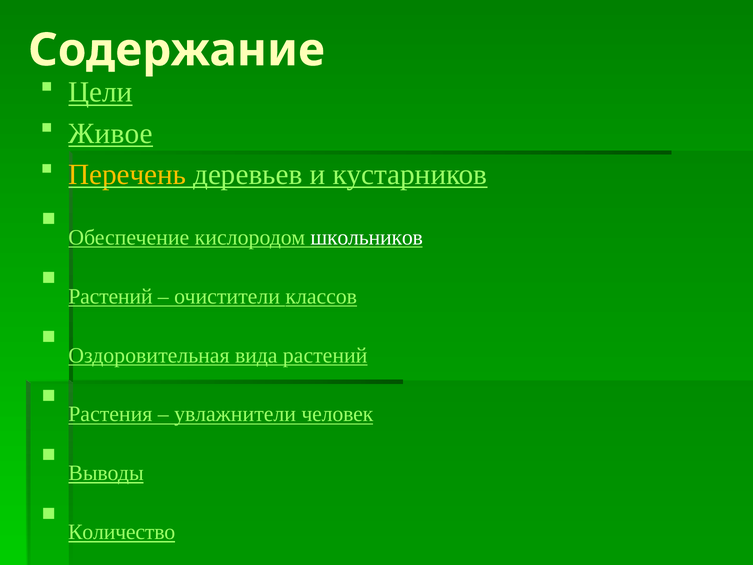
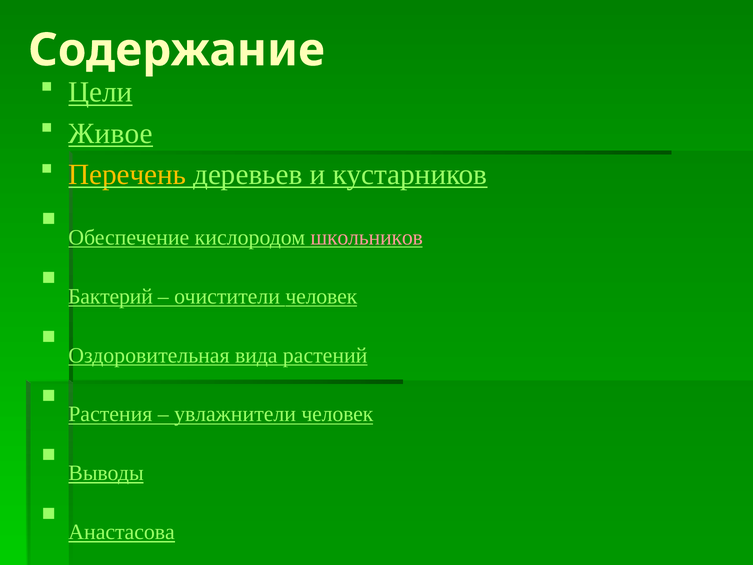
школьников colour: white -> pink
Растений at (110, 296): Растений -> Бактерий
очистители классов: классов -> человек
Количество: Количество -> Анастасова
